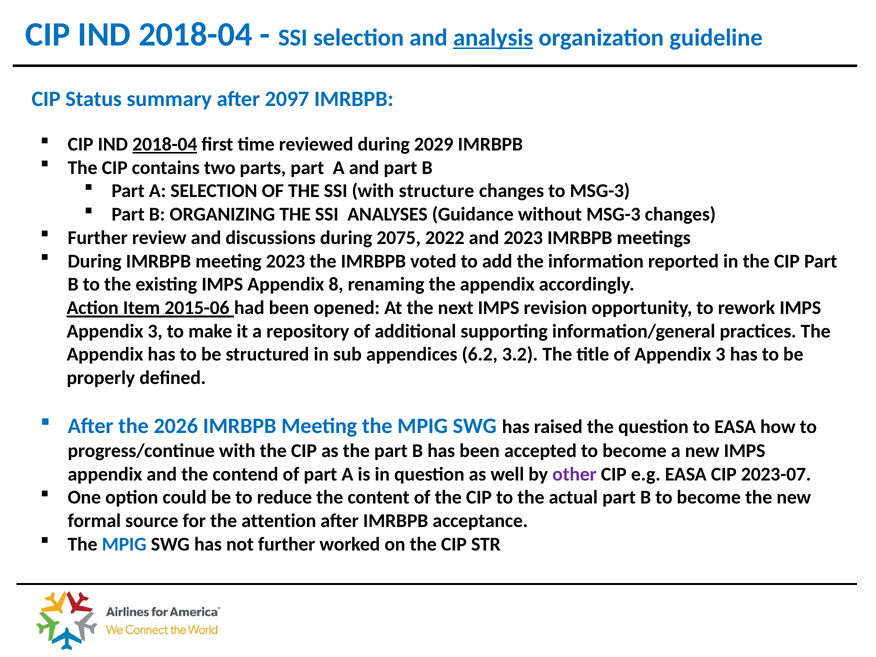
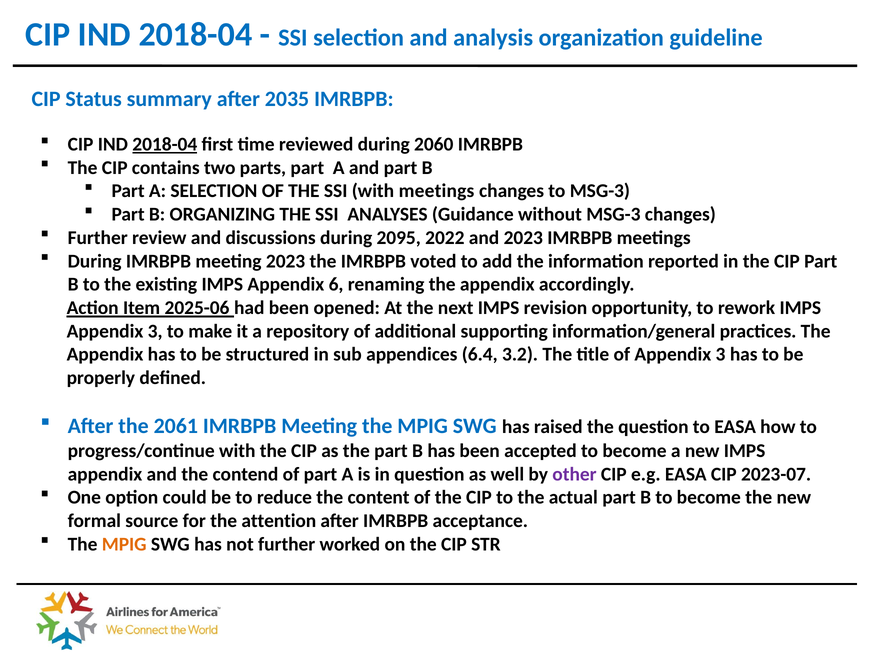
analysis underline: present -> none
2097: 2097 -> 2035
2029: 2029 -> 2060
with structure: structure -> meetings
2075: 2075 -> 2095
8: 8 -> 6
2015-06: 2015-06 -> 2025-06
6.2: 6.2 -> 6.4
2026: 2026 -> 2061
MPIG at (124, 544) colour: blue -> orange
